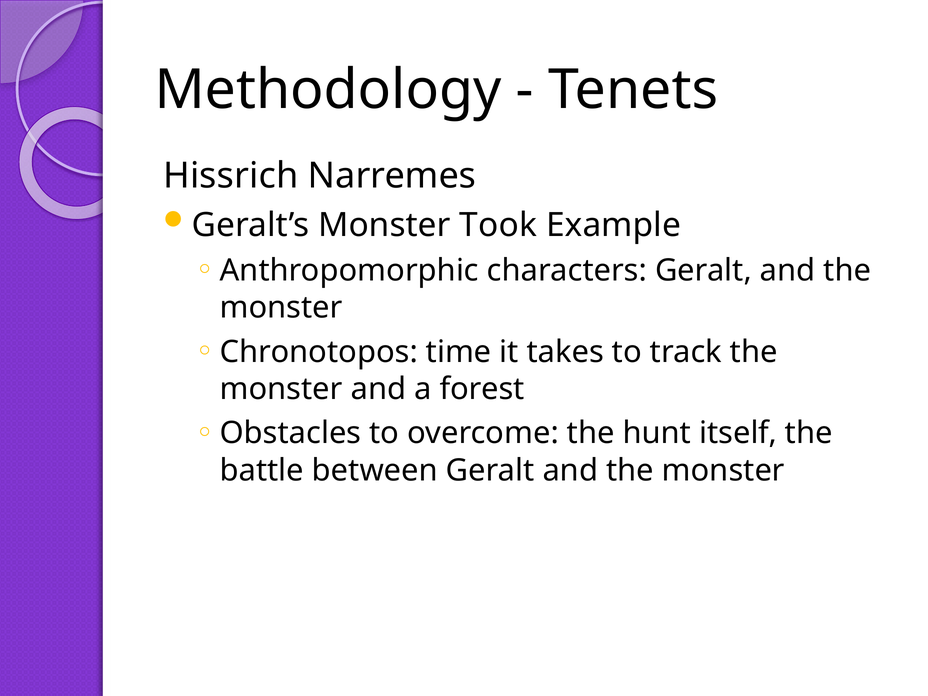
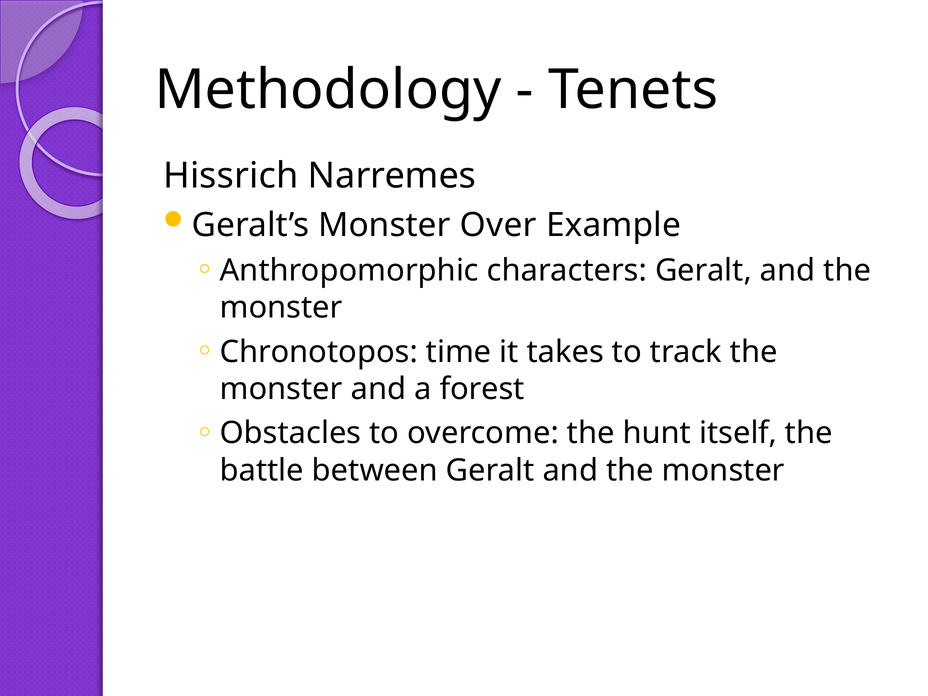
Took: Took -> Over
